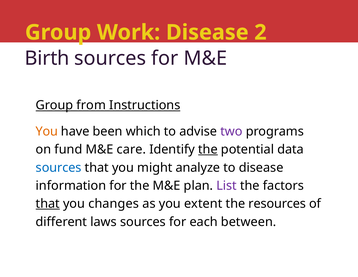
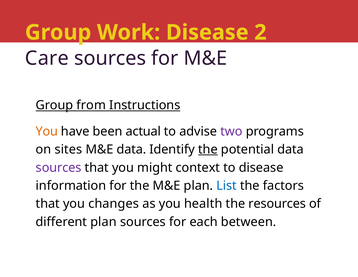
Birth: Birth -> Care
which: which -> actual
fund: fund -> sites
M&E care: care -> data
sources at (59, 167) colour: blue -> purple
analyze: analyze -> context
List colour: purple -> blue
that at (48, 204) underline: present -> none
extent: extent -> health
different laws: laws -> plan
